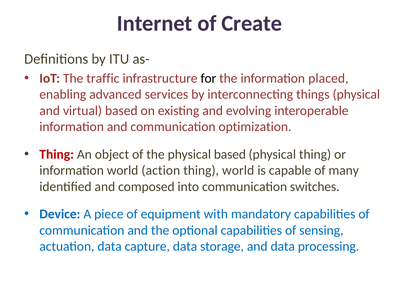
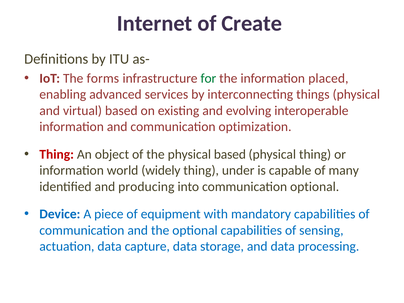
traffic: traffic -> forms
for colour: black -> green
action: action -> widely
thing world: world -> under
composed: composed -> producing
communication switches: switches -> optional
